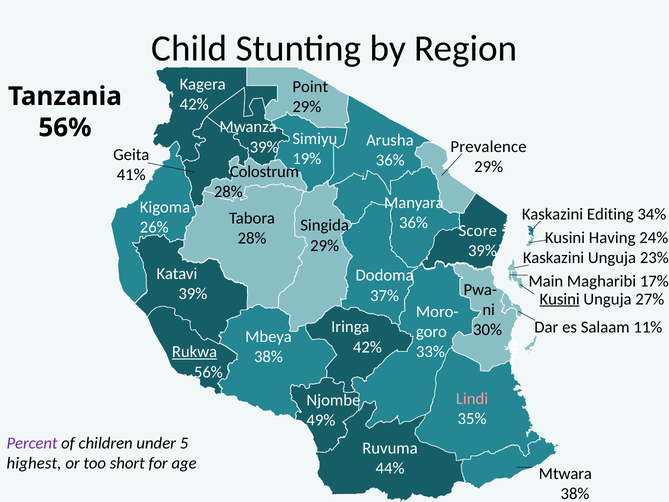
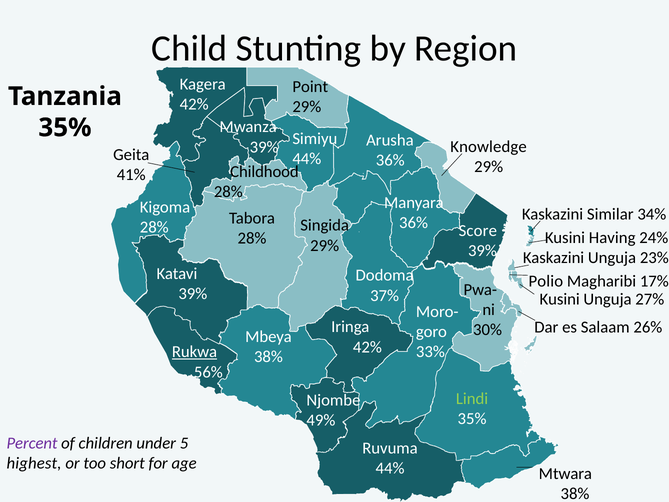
56% at (65, 128): 56% -> 35%
Prevalence: Prevalence -> Knowledge
19% at (307, 159): 19% -> 44%
Colostrum: Colostrum -> Childhood
Editing: Editing -> Similar
26% at (154, 227): 26% -> 28%
Main: Main -> Polio
Kusini at (560, 299) underline: present -> none
11%: 11% -> 26%
Lindi colour: pink -> light green
